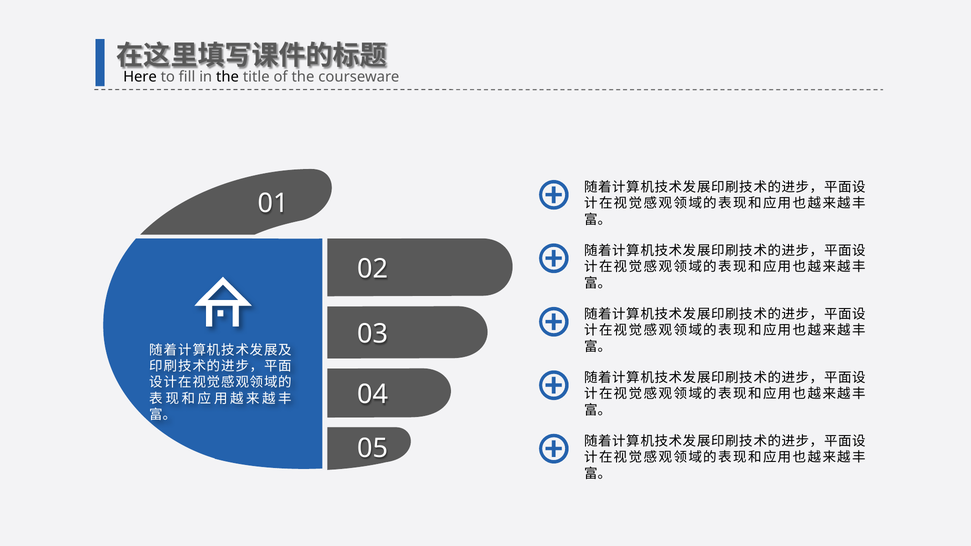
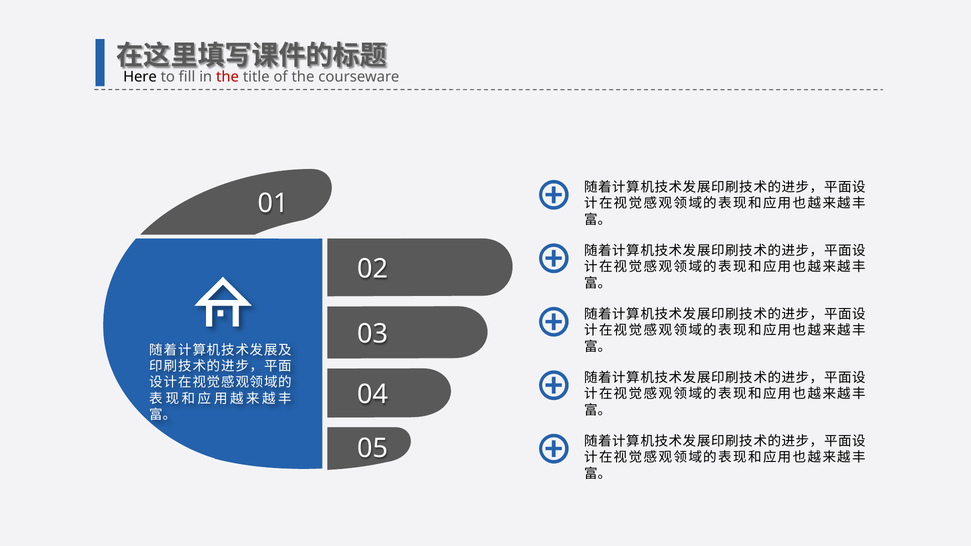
the at (228, 77) colour: black -> red
